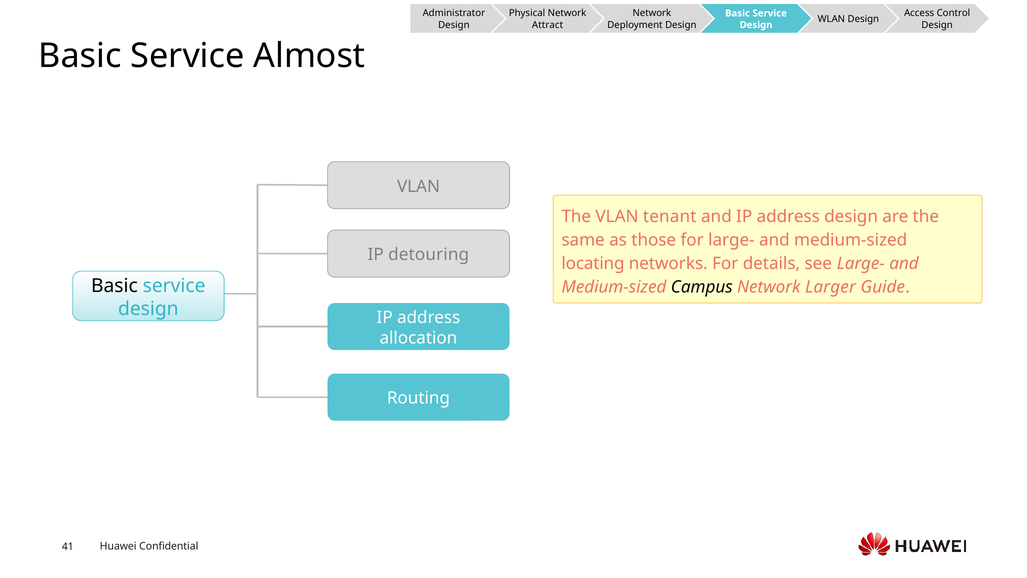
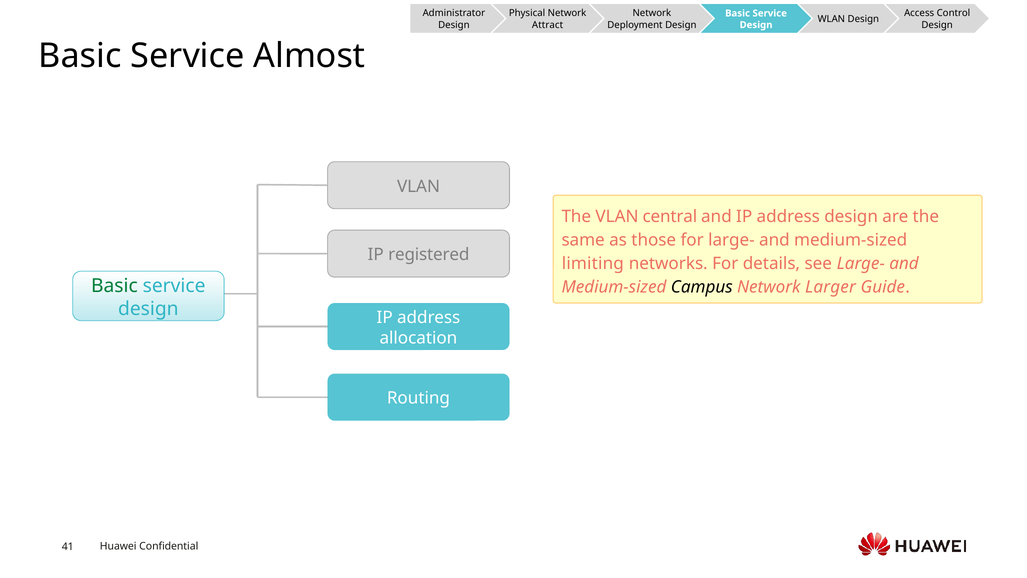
tenant: tenant -> central
detouring: detouring -> registered
locating: locating -> limiting
Basic at (114, 286) colour: black -> green
